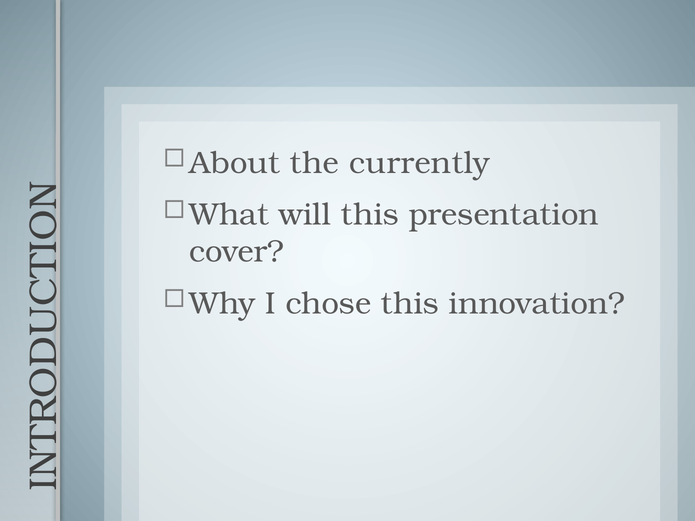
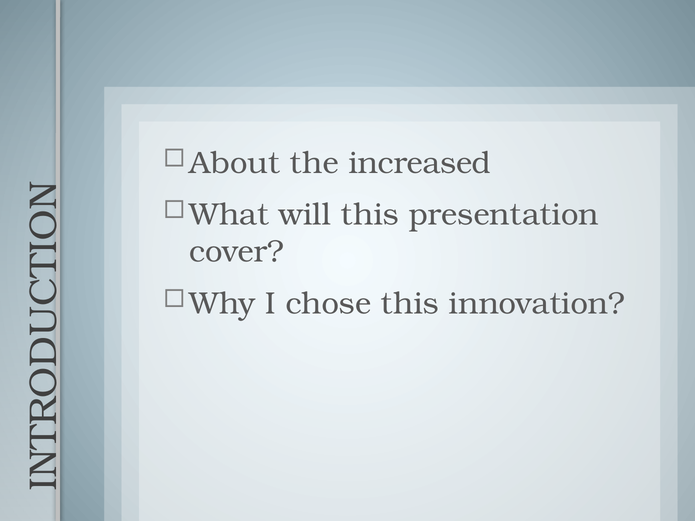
currently: currently -> increased
